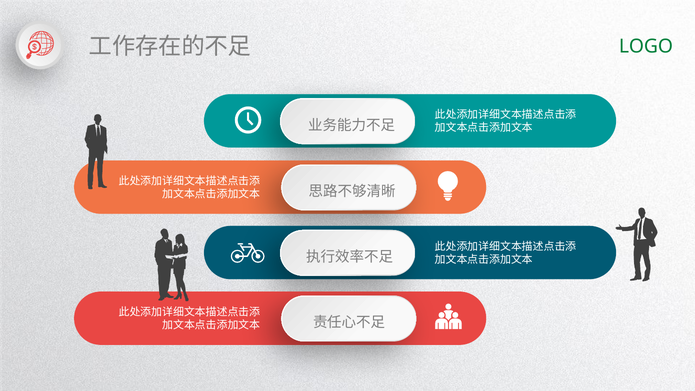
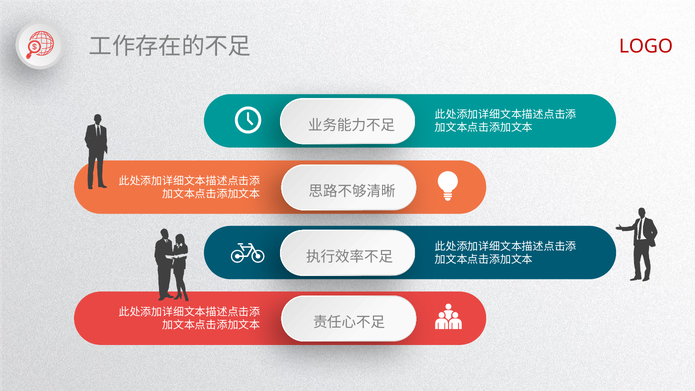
LOGO colour: green -> red
